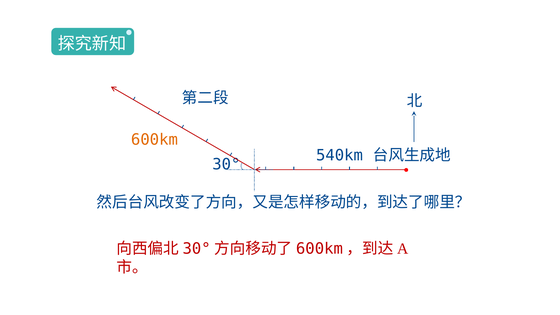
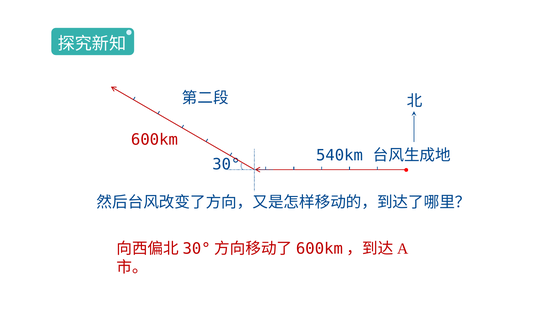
600km colour: orange -> red
